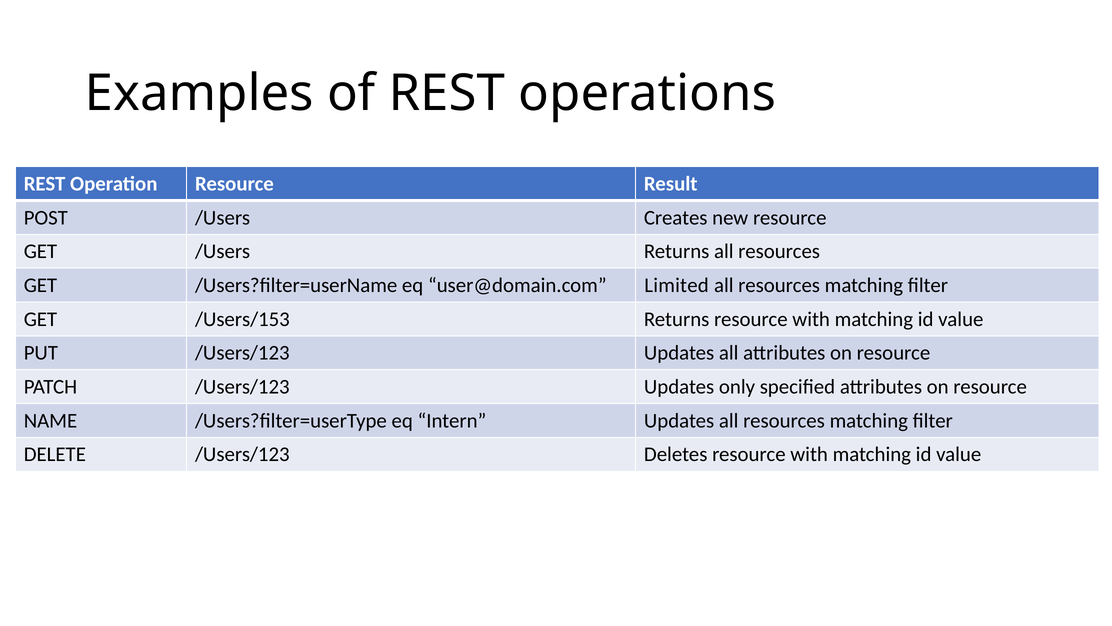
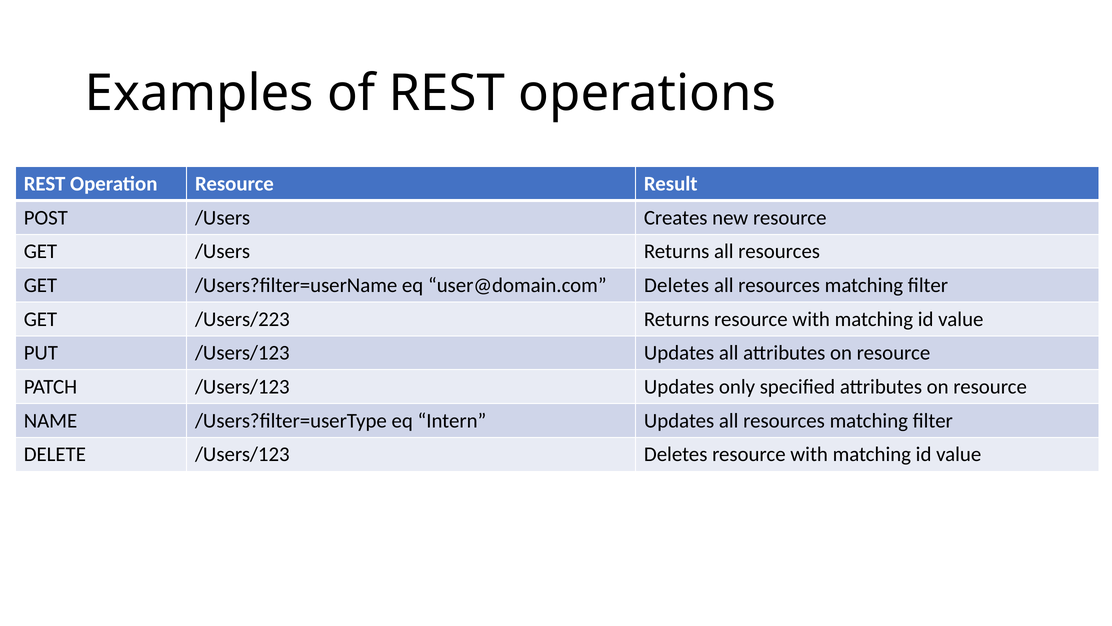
user@domain.com Limited: Limited -> Deletes
/Users/153: /Users/153 -> /Users/223
